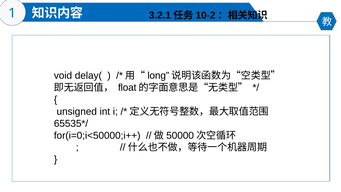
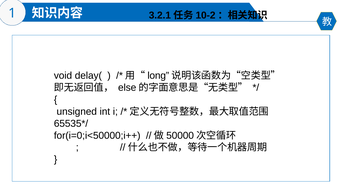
float: float -> else
